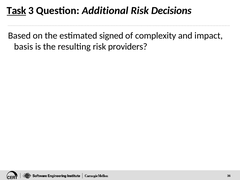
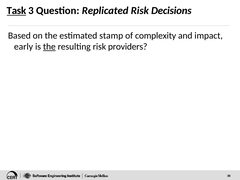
Additional: Additional -> Replicated
signed: signed -> stamp
basis: basis -> early
the at (49, 47) underline: none -> present
